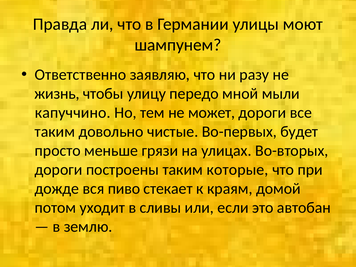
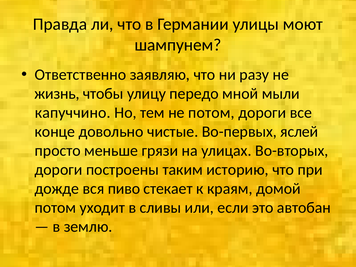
не может: может -> потом
таким at (55, 132): таким -> конце
будет: будет -> яслей
которые: которые -> историю
